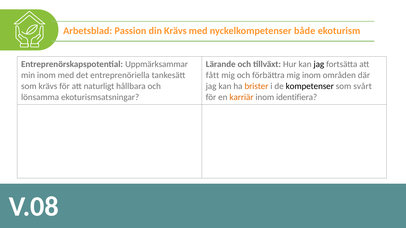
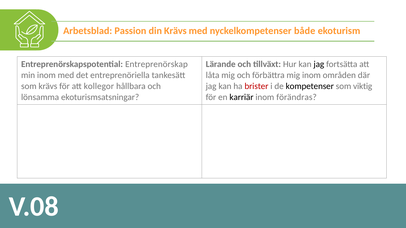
Uppmärksammar: Uppmärksammar -> Entreprenörskap
fått: fått -> låta
naturligt: naturligt -> kollegor
brister colour: orange -> red
svårt: svårt -> viktig
karriär colour: orange -> black
identifiera: identifiera -> förändras
